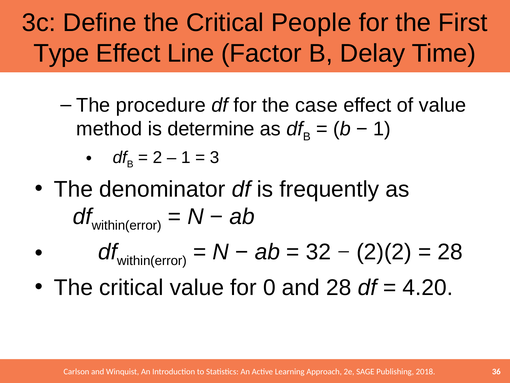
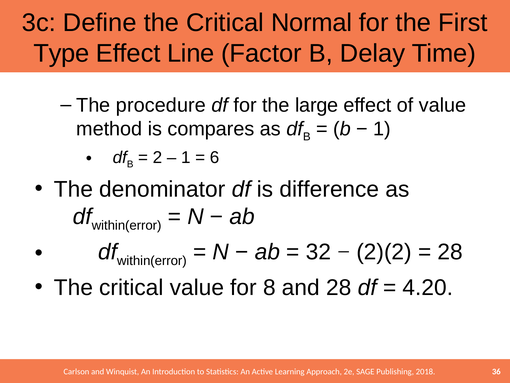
People: People -> Normal
case: case -> large
determine: determine -> compares
3: 3 -> 6
frequently: frequently -> difference
0: 0 -> 8
